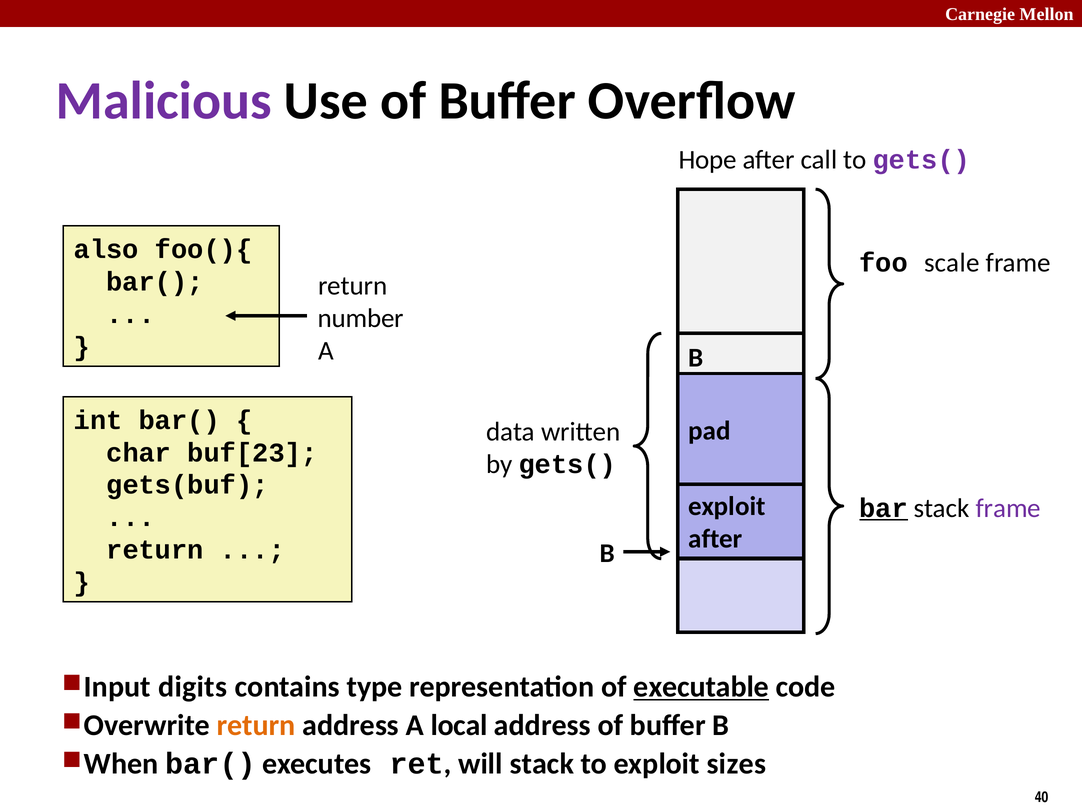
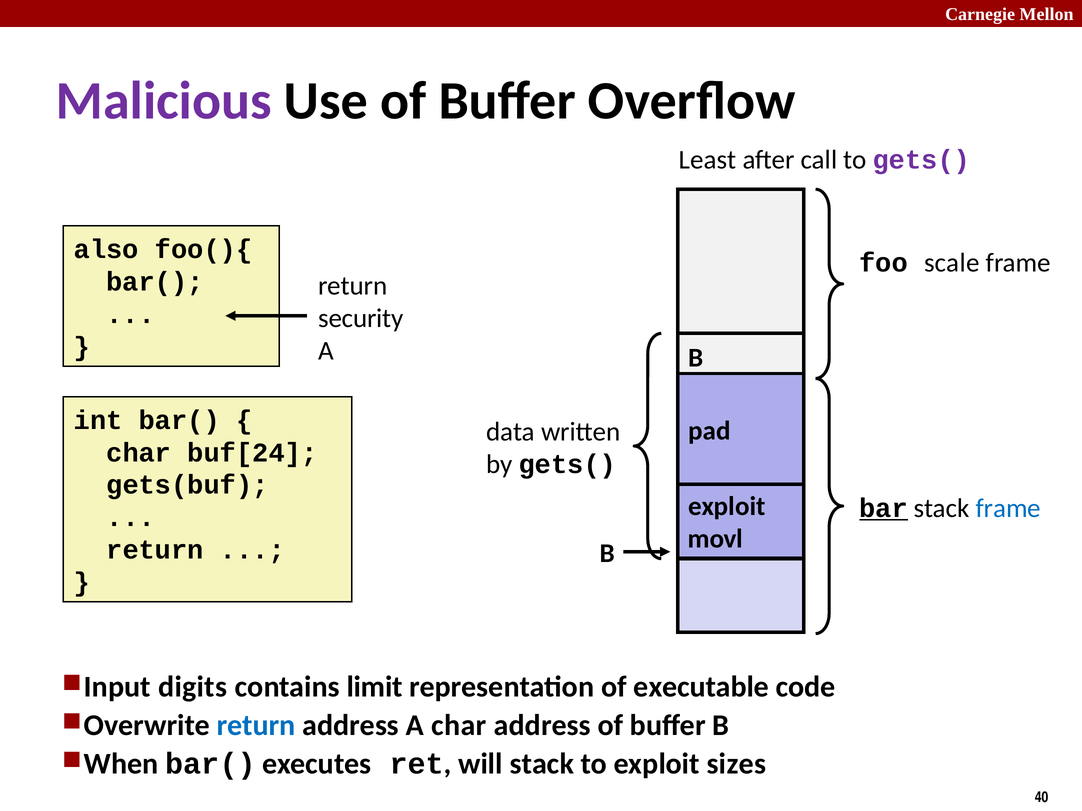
Hope: Hope -> Least
number: number -> security
buf[23: buf[23 -> buf[24
frame at (1008, 509) colour: purple -> blue
after at (715, 539): after -> movl
type: type -> limit
executable underline: present -> none
return at (256, 726) colour: orange -> blue
A local: local -> char
